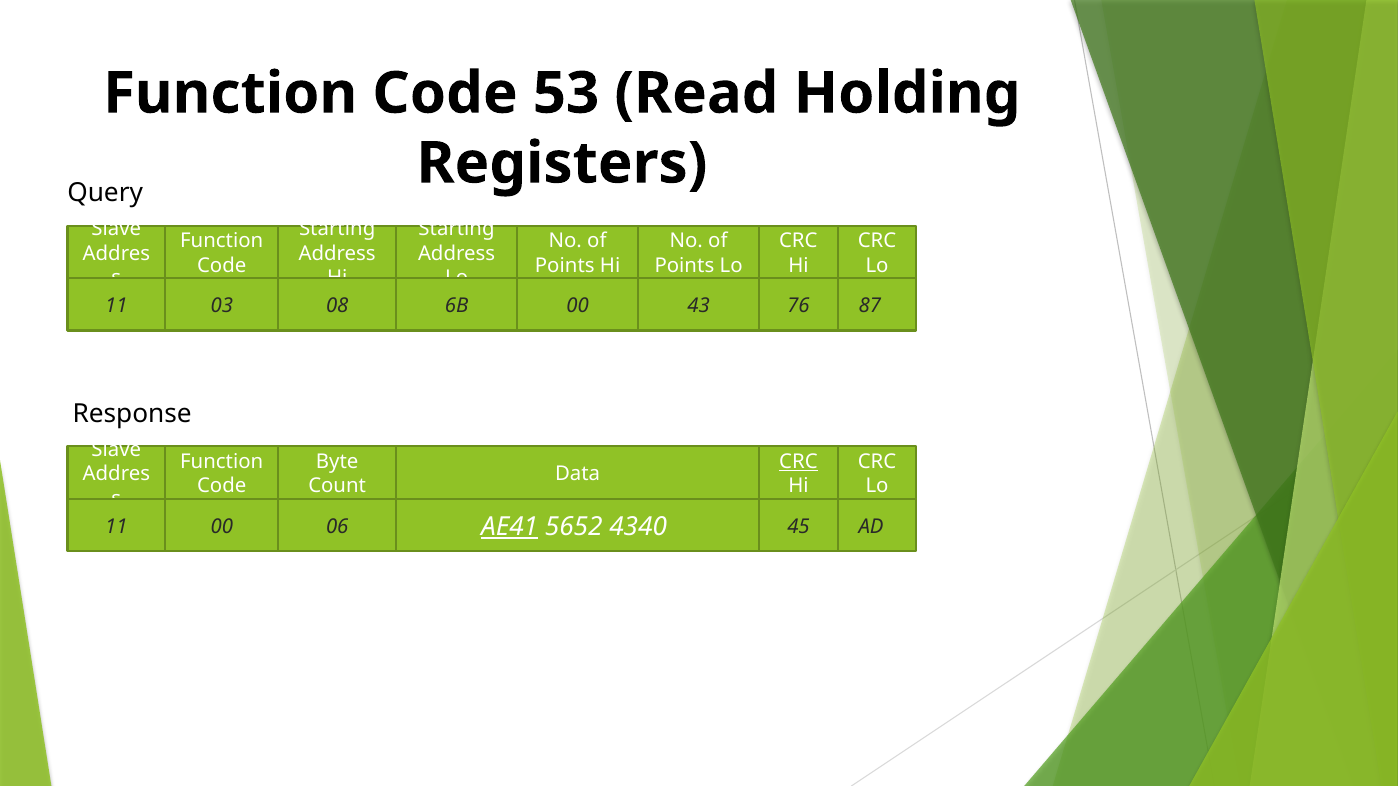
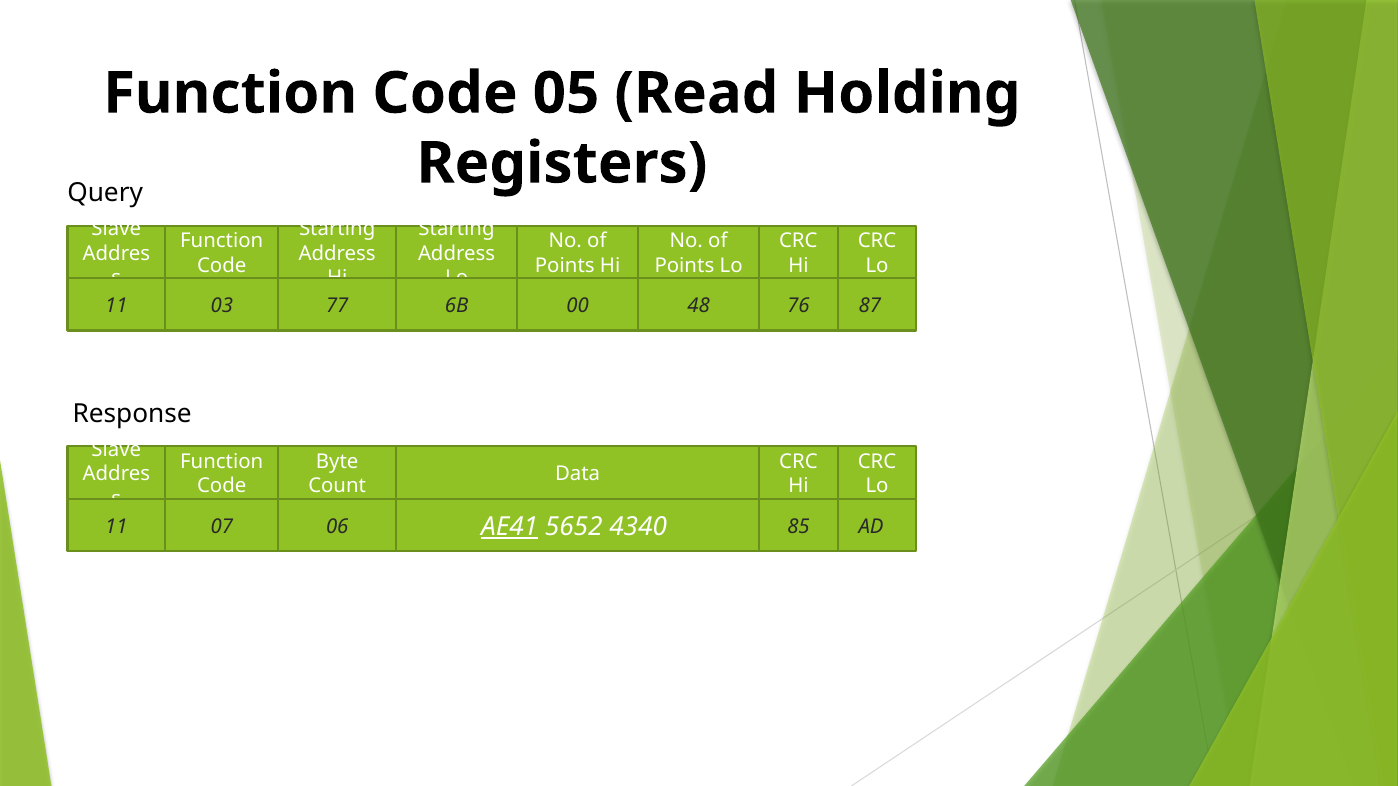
53: 53 -> 05
08: 08 -> 77
43: 43 -> 48
CRC at (798, 462) underline: present -> none
11 00: 00 -> 07
45: 45 -> 85
